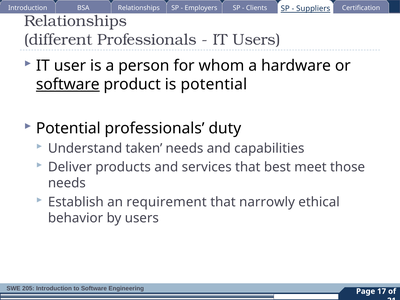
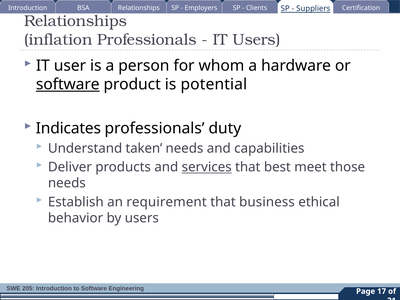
different: different -> inflation
Potential at (68, 128): Potential -> Indicates
services underline: none -> present
narrowly: narrowly -> business
